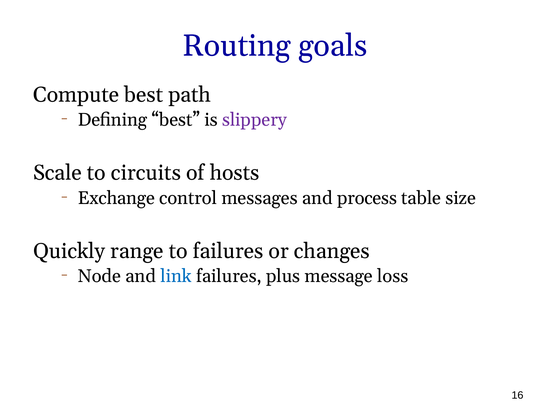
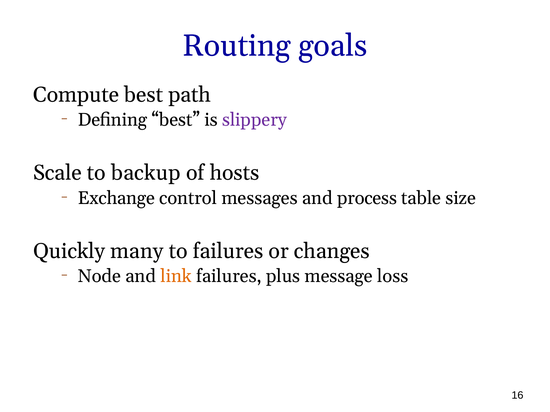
circuits: circuits -> backup
range: range -> many
link colour: blue -> orange
